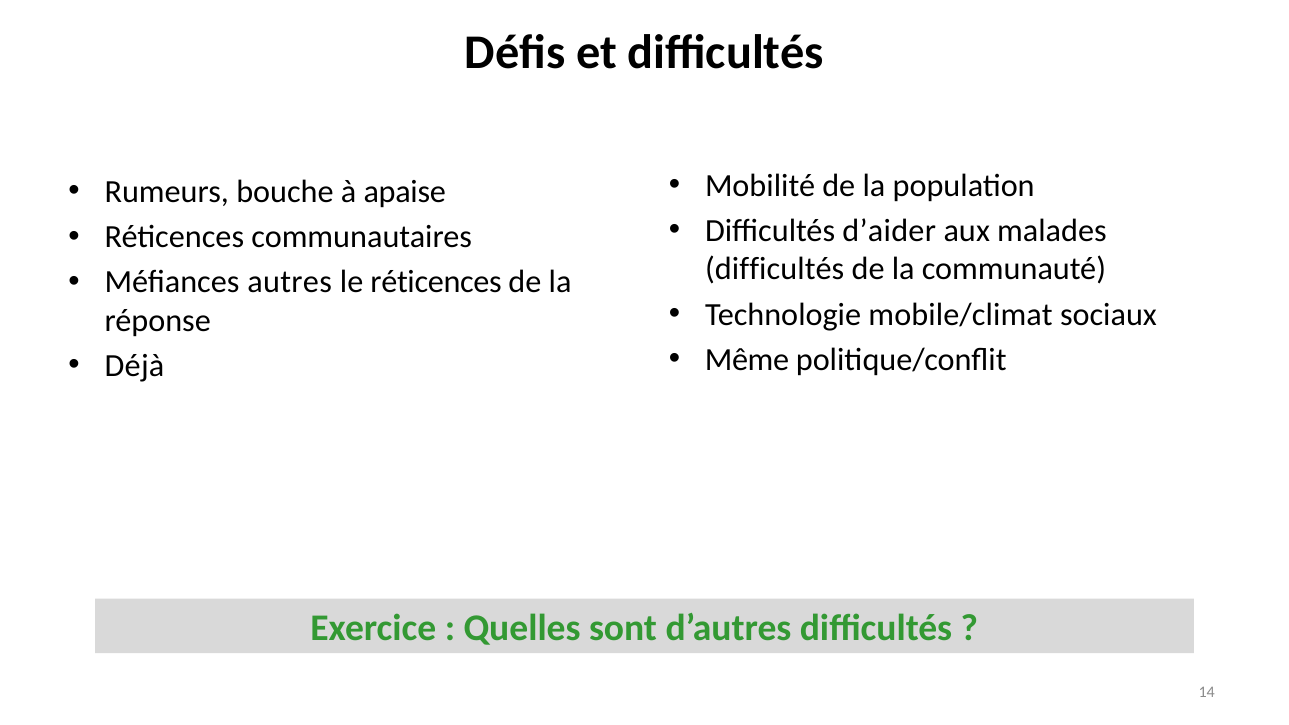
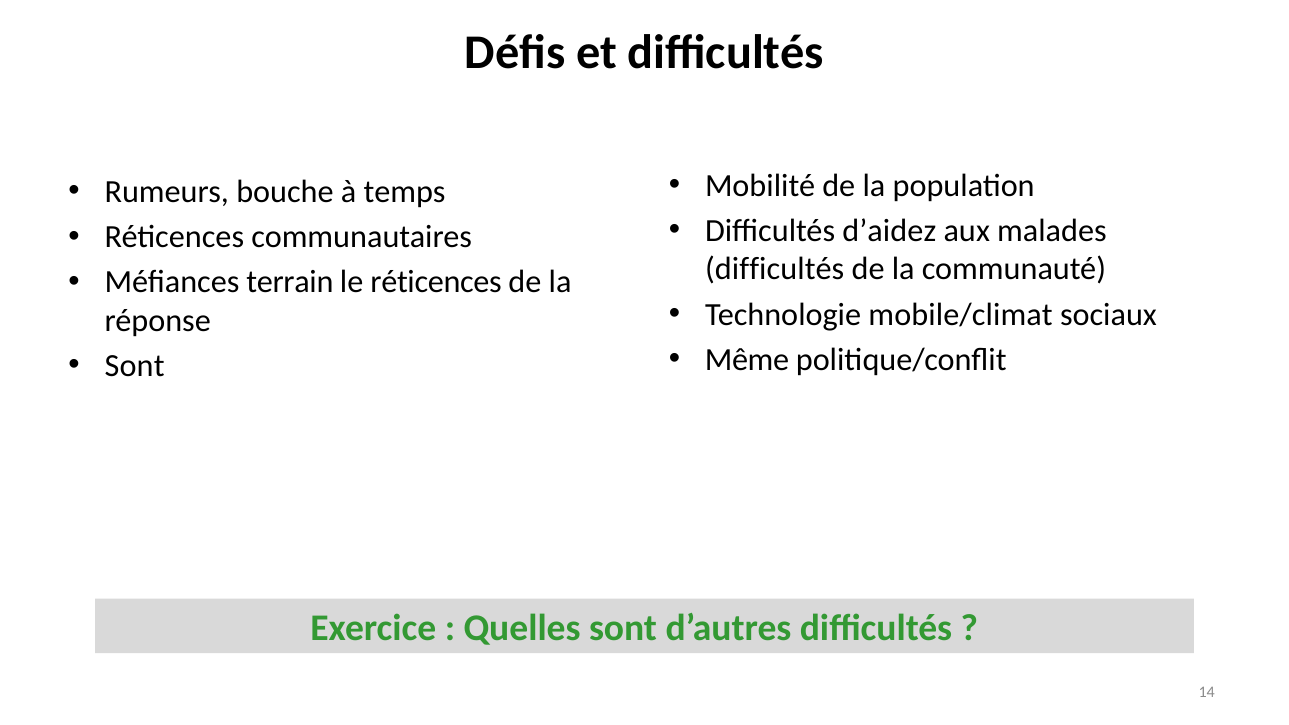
apaise: apaise -> temps
d’aider: d’aider -> d’aidez
autres: autres -> terrain
Déjà at (135, 366): Déjà -> Sont
